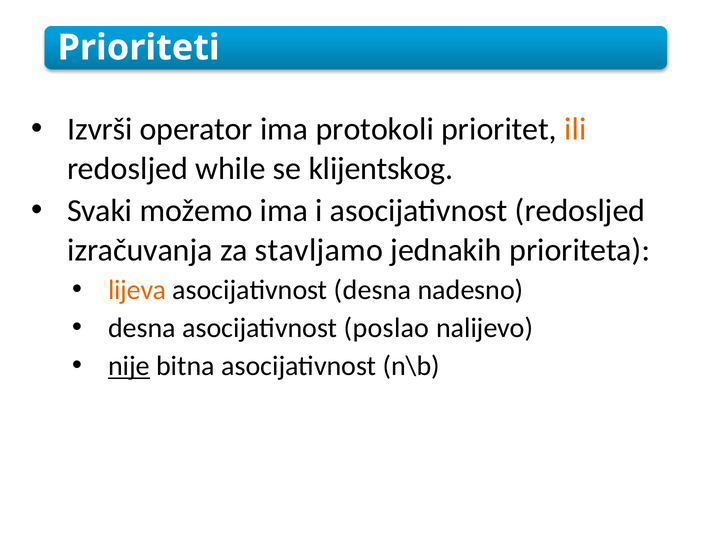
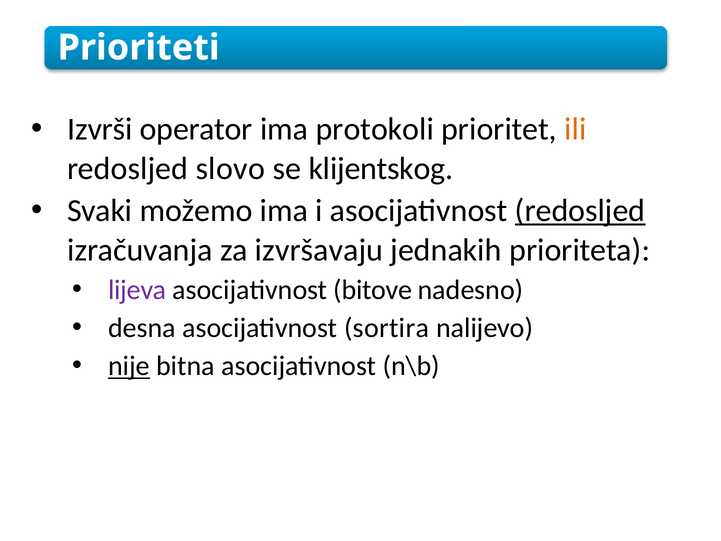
while: while -> slovo
redosljed at (580, 211) underline: none -> present
stavljamo: stavljamo -> izvršavaju
lijeva colour: orange -> purple
asocijativnost desna: desna -> bitove
poslao: poslao -> sortira
